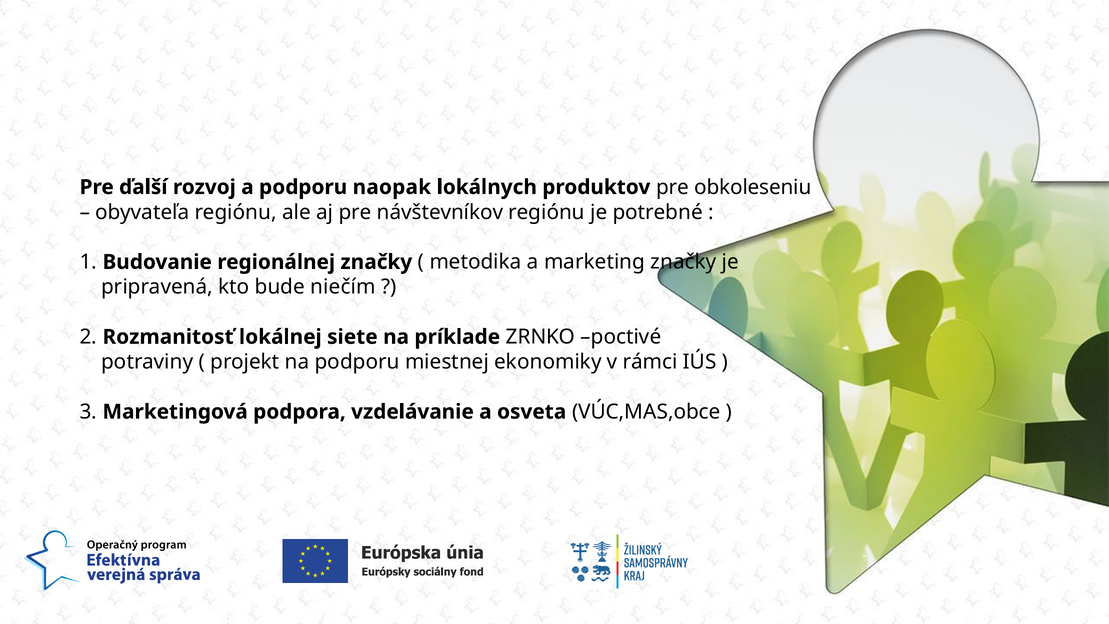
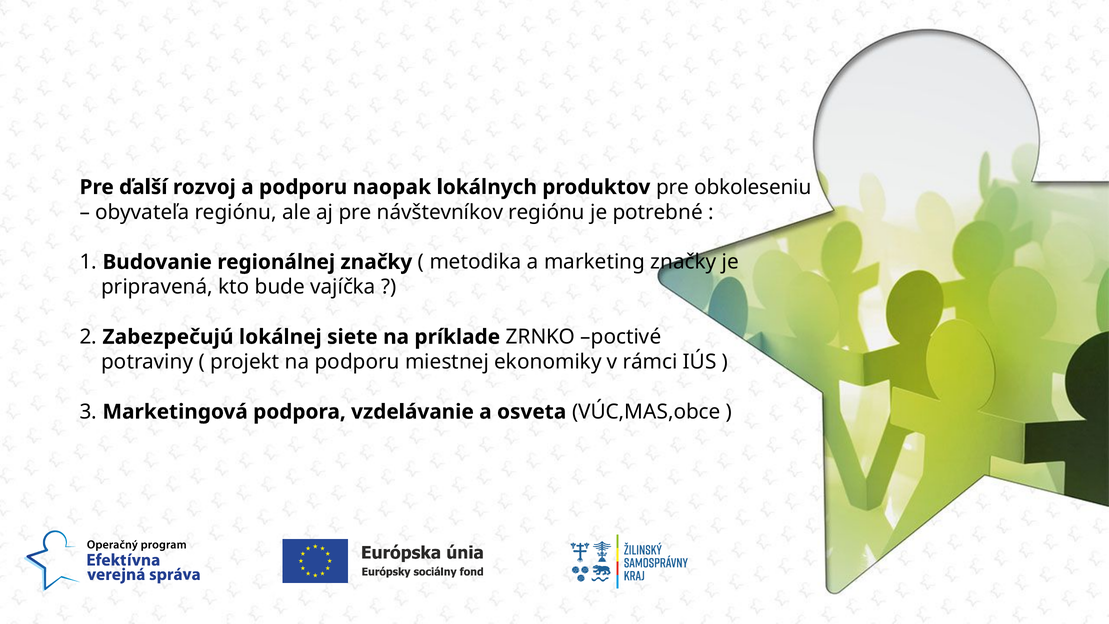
niečím: niečím -> vajíčka
Rozmanitosť: Rozmanitosť -> Zabezpečujú
